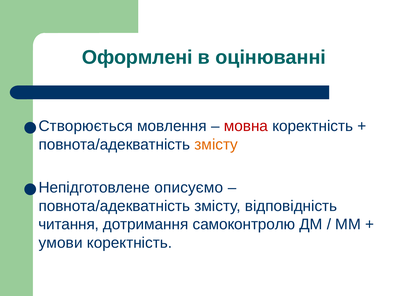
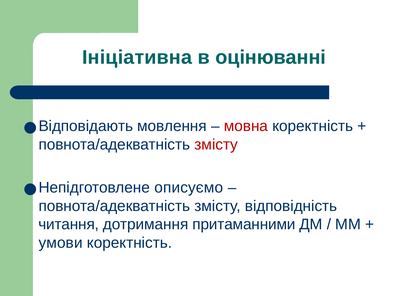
Оформлені: Оформлені -> Ініціативна
Створюється: Створюється -> Відповідають
змісту at (216, 145) colour: orange -> red
самоконтролю: самоконтролю -> притаманними
